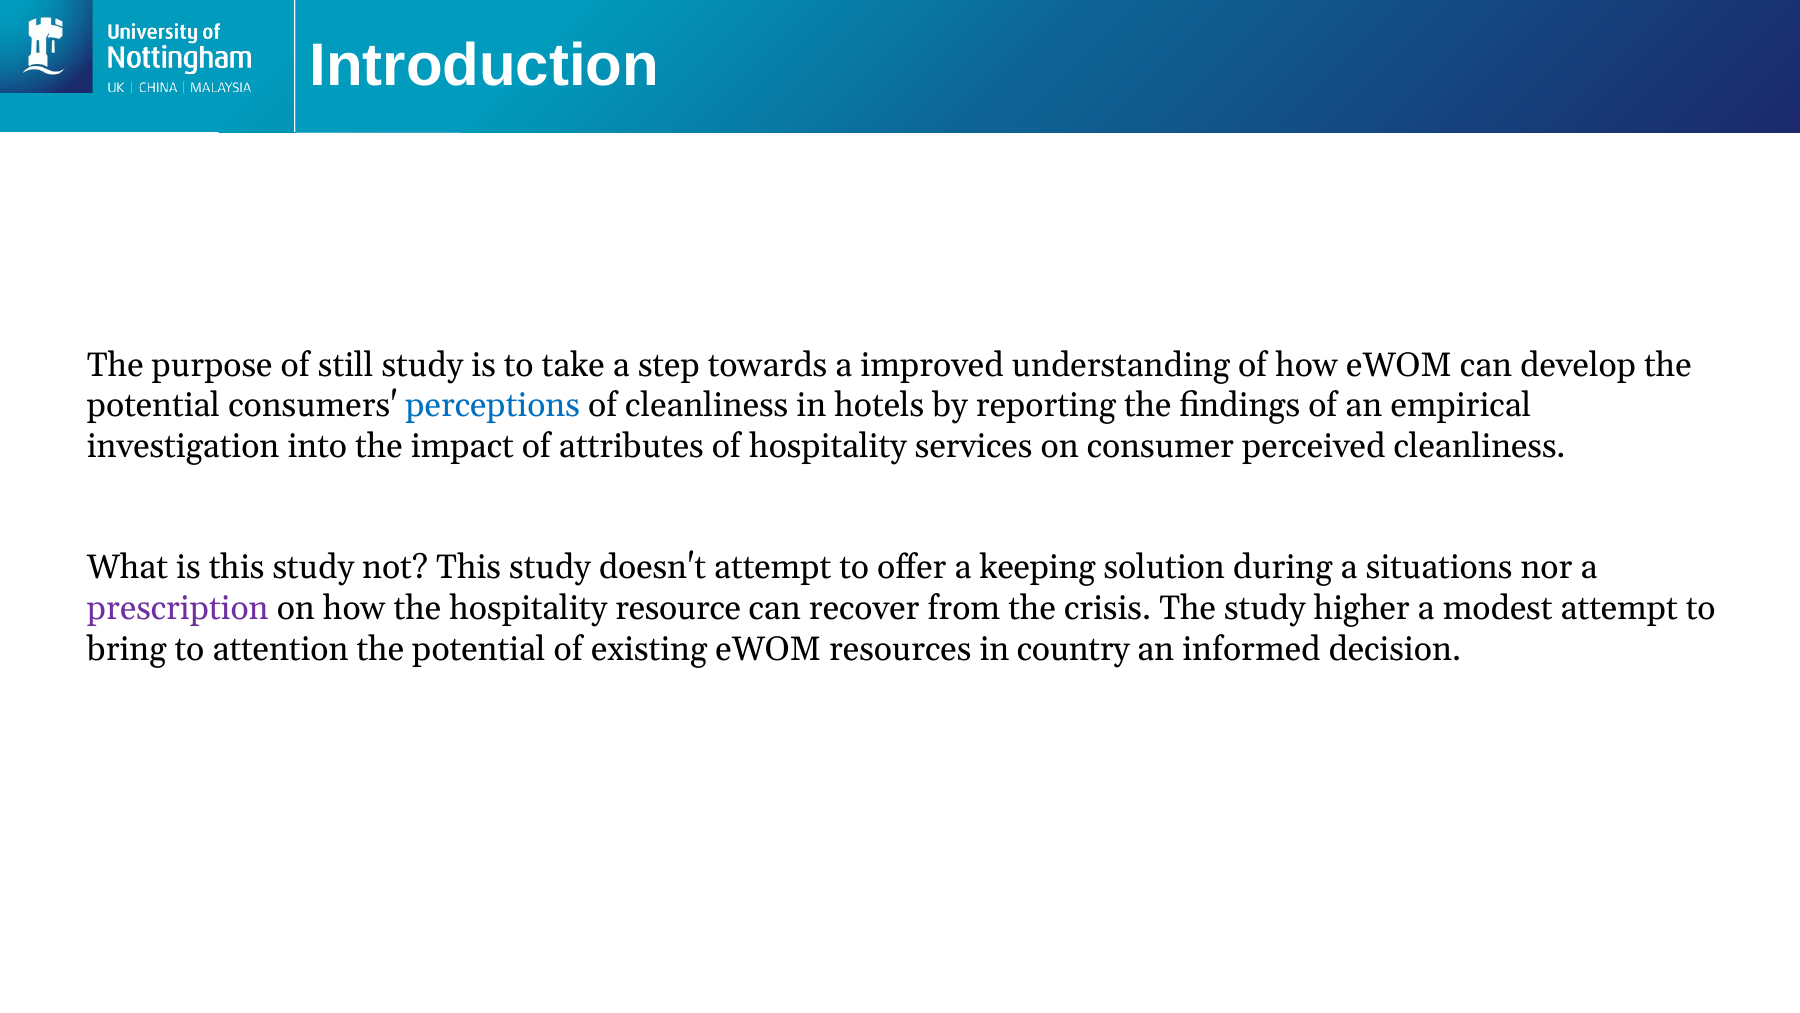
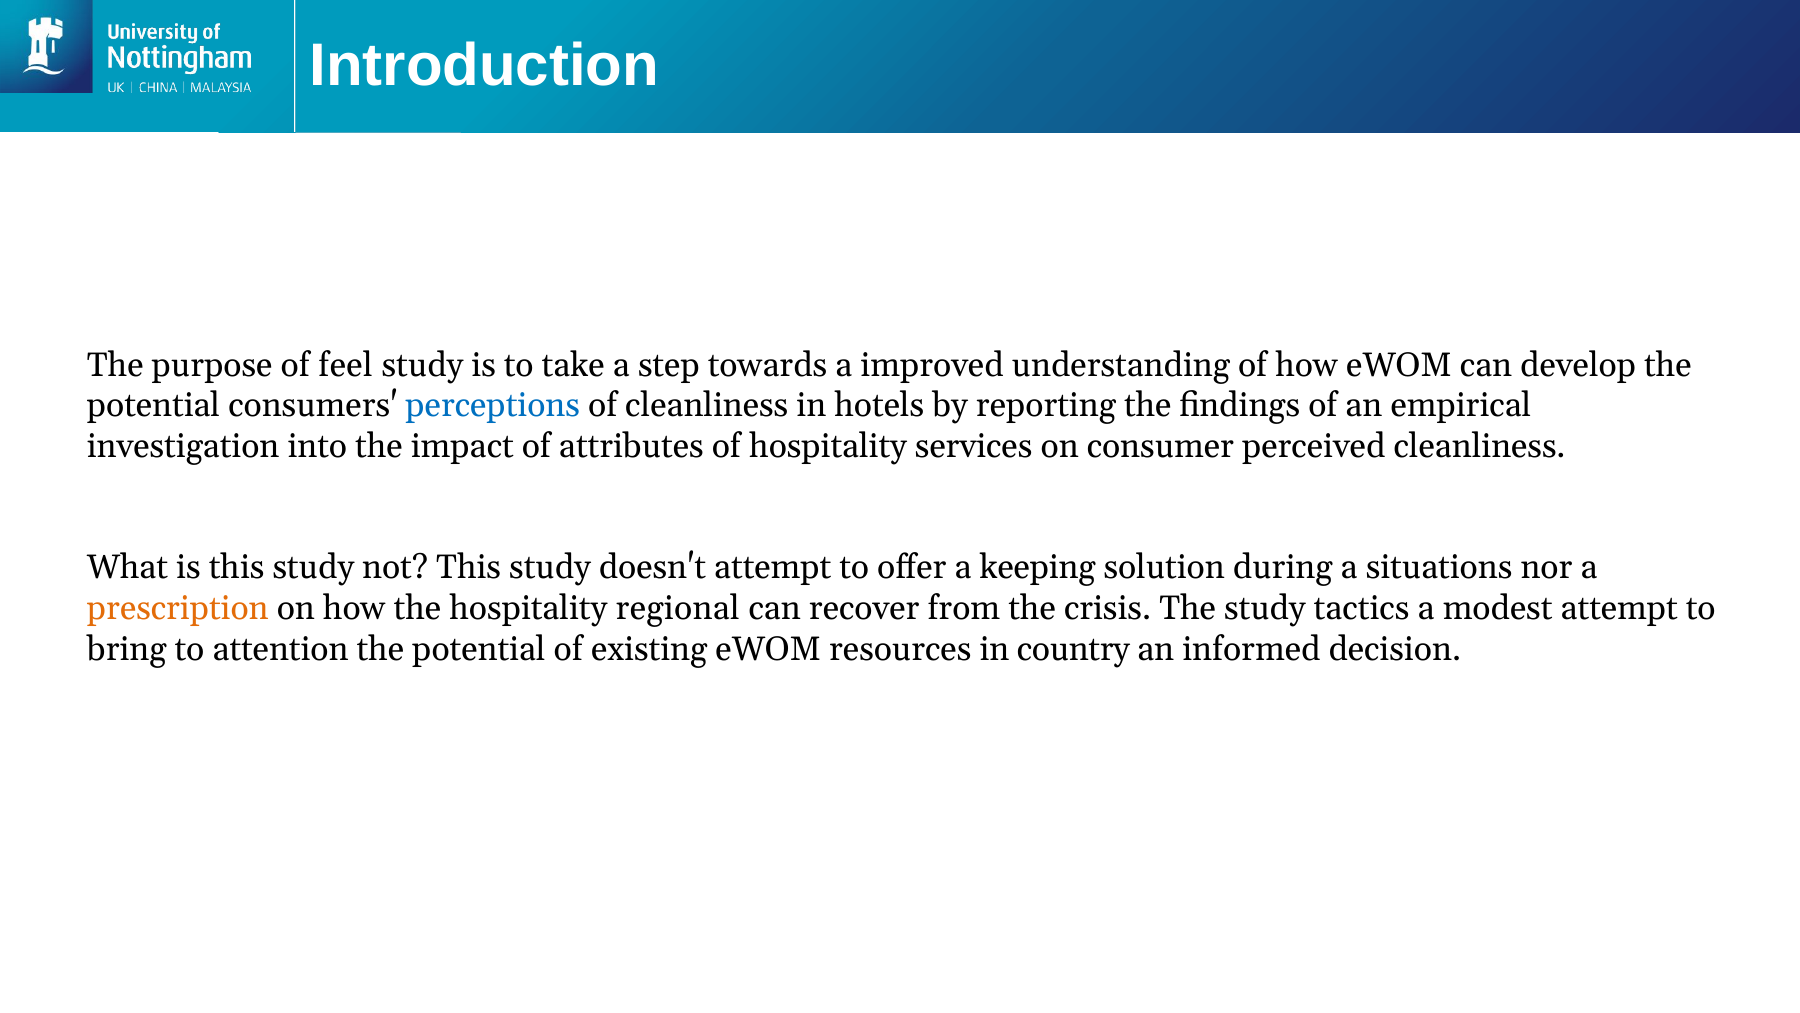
still: still -> feel
prescription colour: purple -> orange
resource: resource -> regional
higher: higher -> tactics
